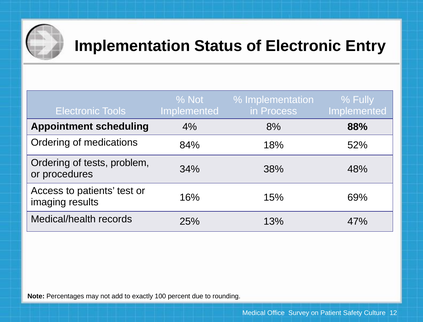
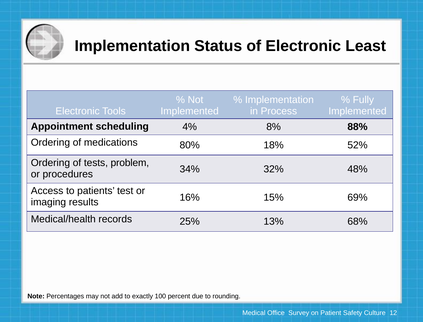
Entry: Entry -> Least
84%: 84% -> 80%
38%: 38% -> 32%
47%: 47% -> 68%
